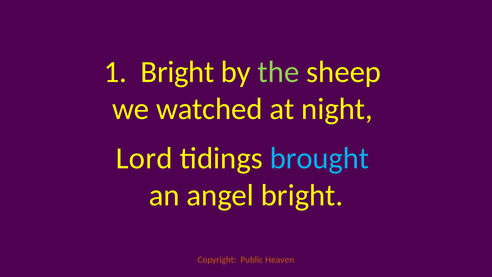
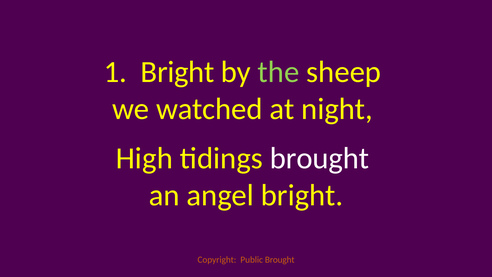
Lord: Lord -> High
brought at (319, 158) colour: light blue -> white
Public Heaven: Heaven -> Brought
